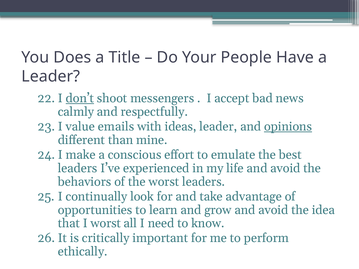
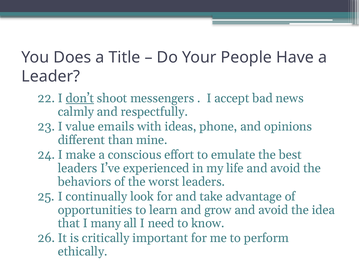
ideas leader: leader -> phone
opinions underline: present -> none
I worst: worst -> many
